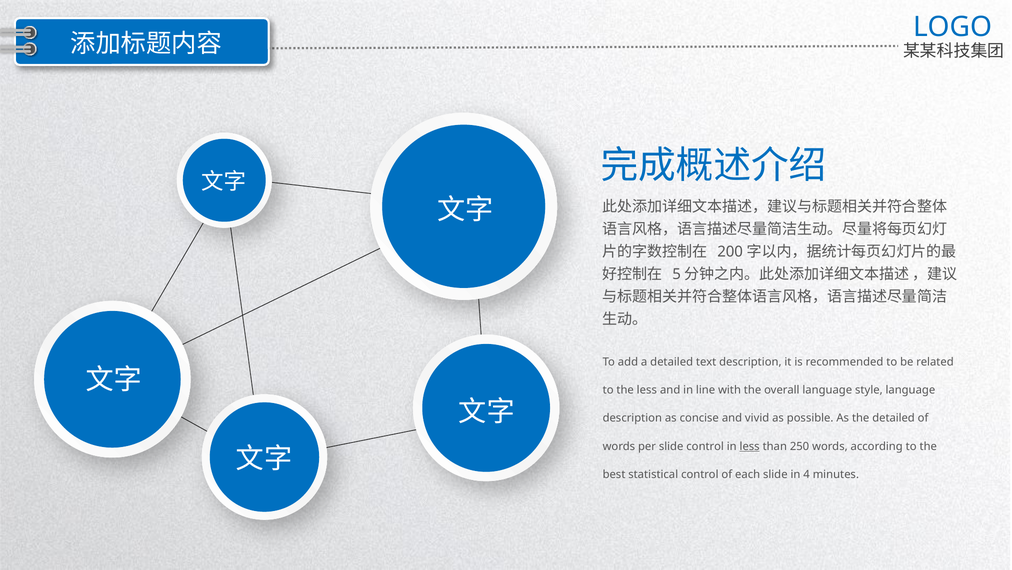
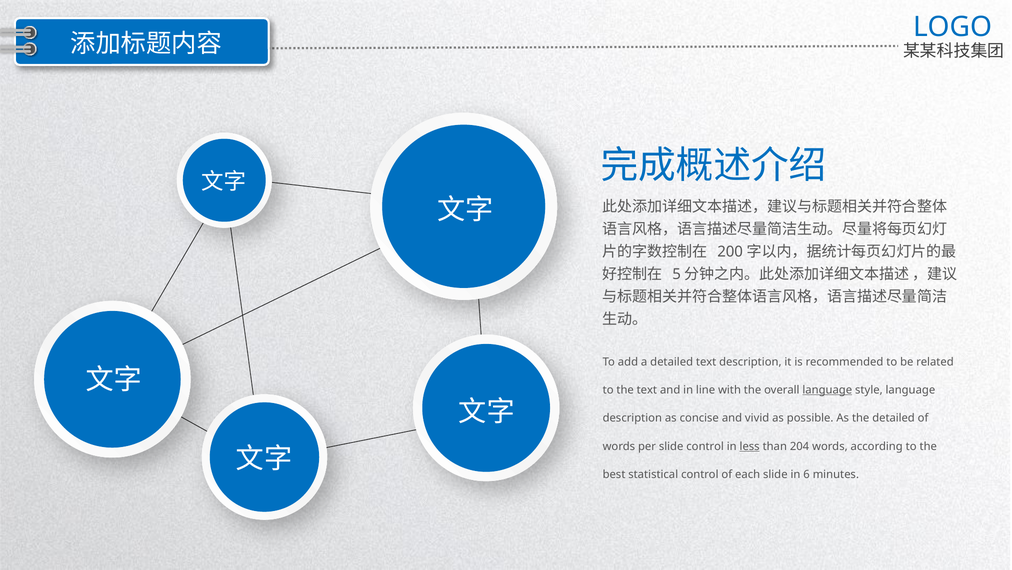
less at (647, 389): less -> text
language at (827, 389) underline: none -> present
250: 250 -> 204
4: 4 -> 6
